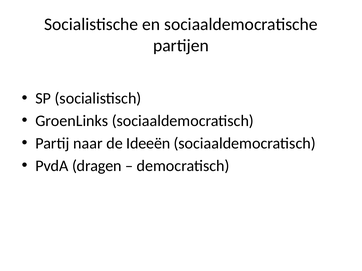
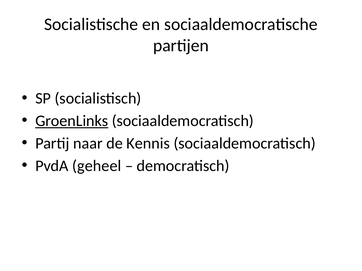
GroenLinks underline: none -> present
Ideeën: Ideeën -> Kennis
dragen: dragen -> geheel
